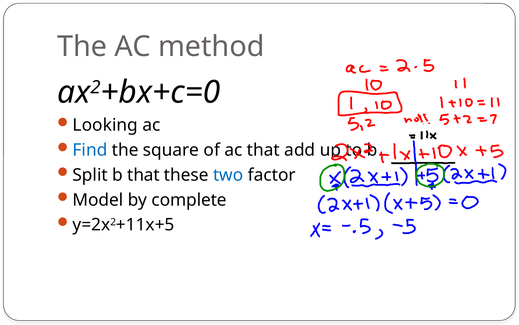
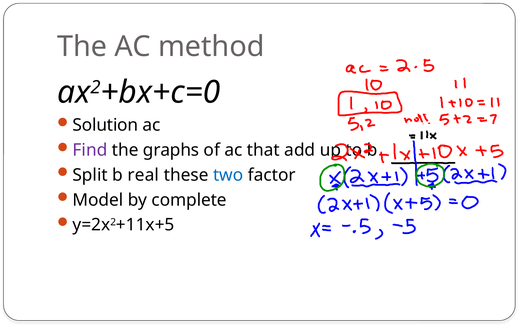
Looking: Looking -> Solution
Find colour: blue -> purple
square: square -> graphs
b that: that -> real
